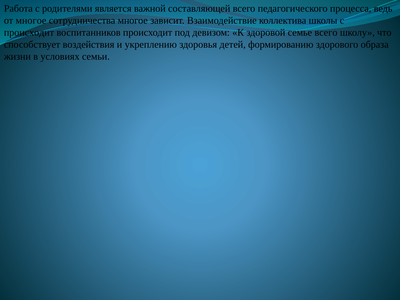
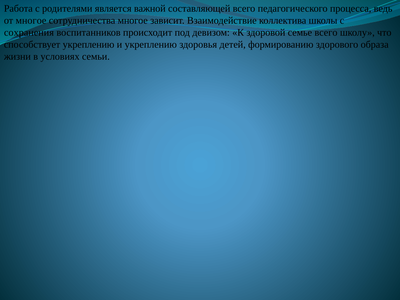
происходит at (29, 33): происходит -> сохранения
способствует воздействия: воздействия -> укреплению
